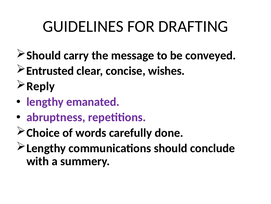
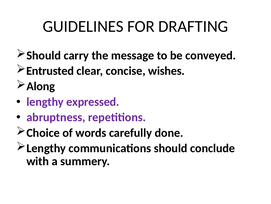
Reply: Reply -> Along
emanated: emanated -> expressed
